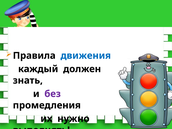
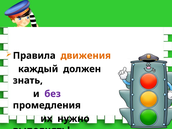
движения colour: blue -> orange
